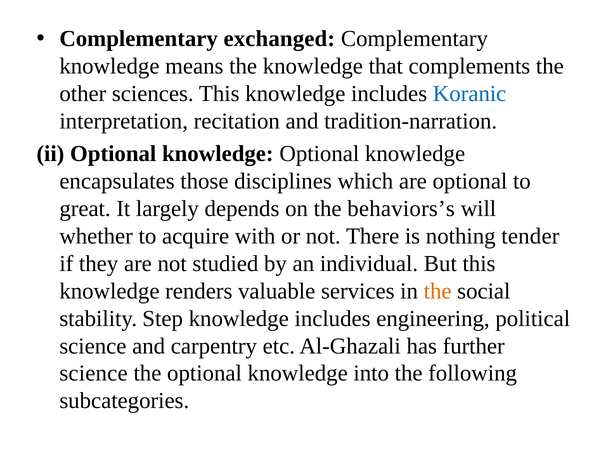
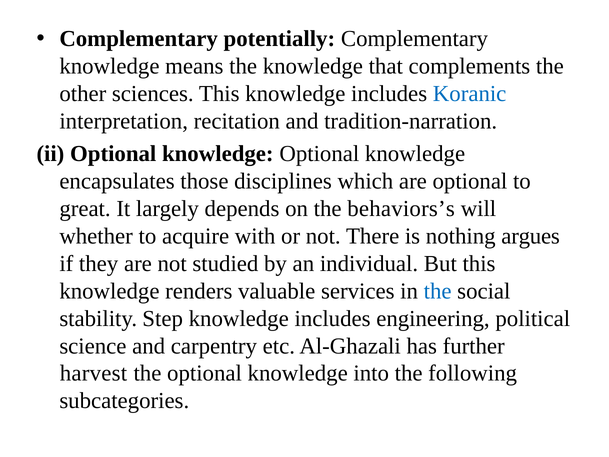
exchanged: exchanged -> potentially
tender: tender -> argues
the at (438, 291) colour: orange -> blue
science at (94, 373): science -> harvest
